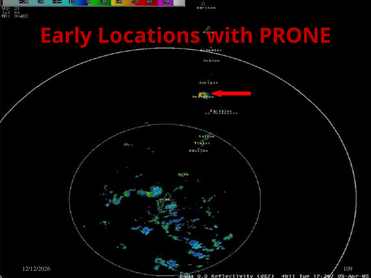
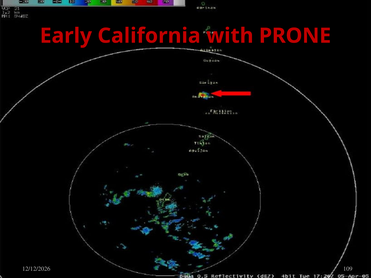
Locations: Locations -> California
